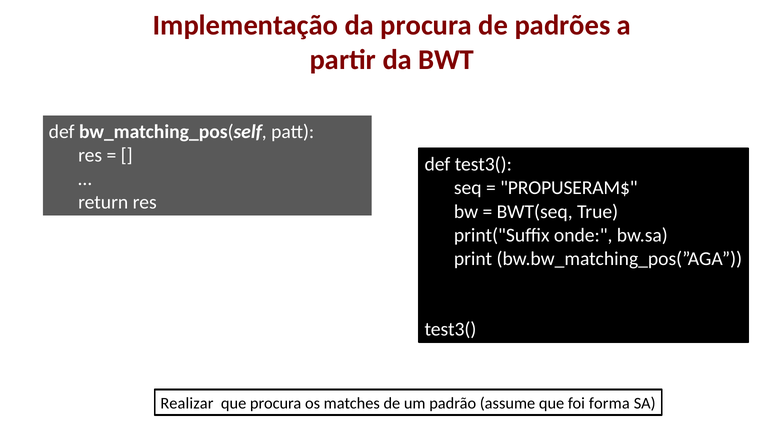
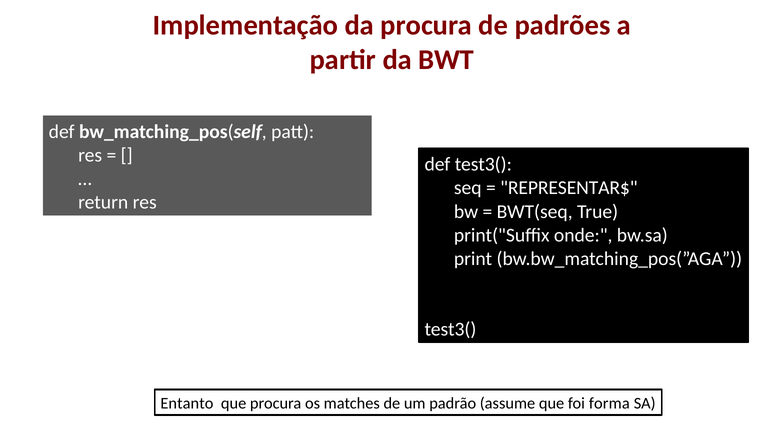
PROPUSERAM$: PROPUSERAM$ -> REPRESENTAR$
Realizar: Realizar -> Entanto
